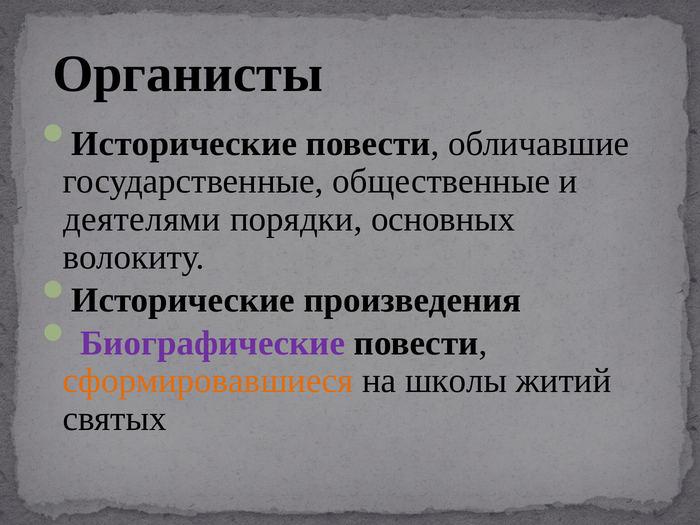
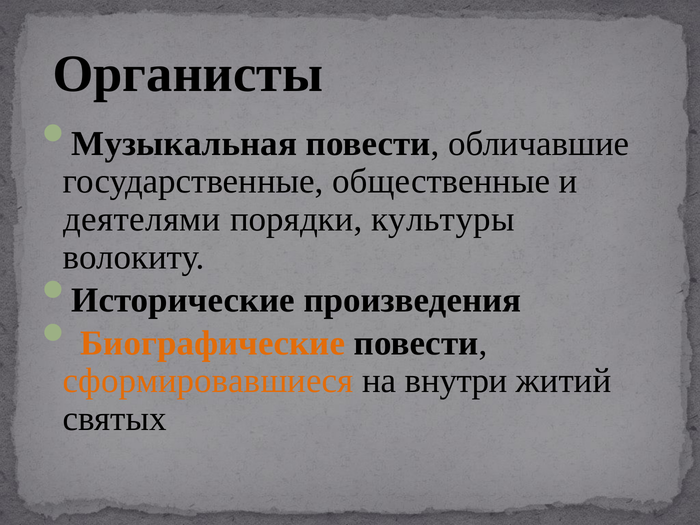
Исторические at (184, 144): Исторические -> Музыкальная
основных: основных -> культуры
Биографические colour: purple -> orange
школы: школы -> внутри
